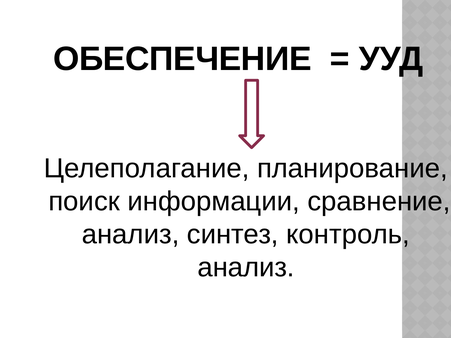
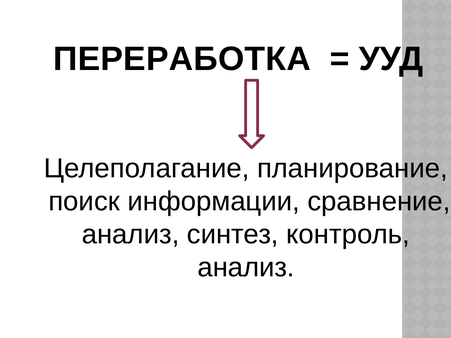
ОБЕСПЕЧЕНИЕ: ОБЕСПЕЧЕНИЕ -> ПЕРЕРАБОТКА
